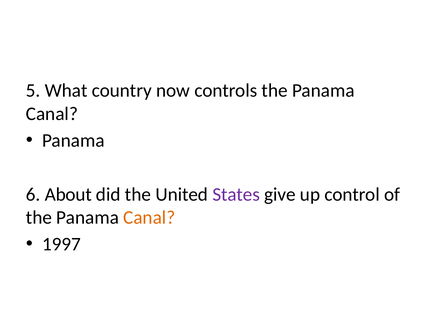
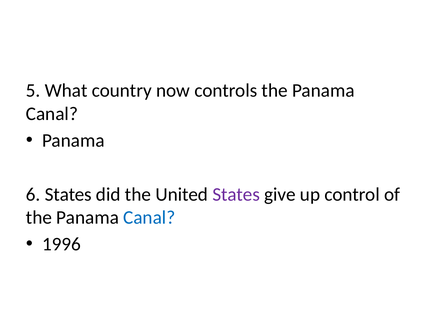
6 About: About -> States
Canal at (149, 217) colour: orange -> blue
1997: 1997 -> 1996
